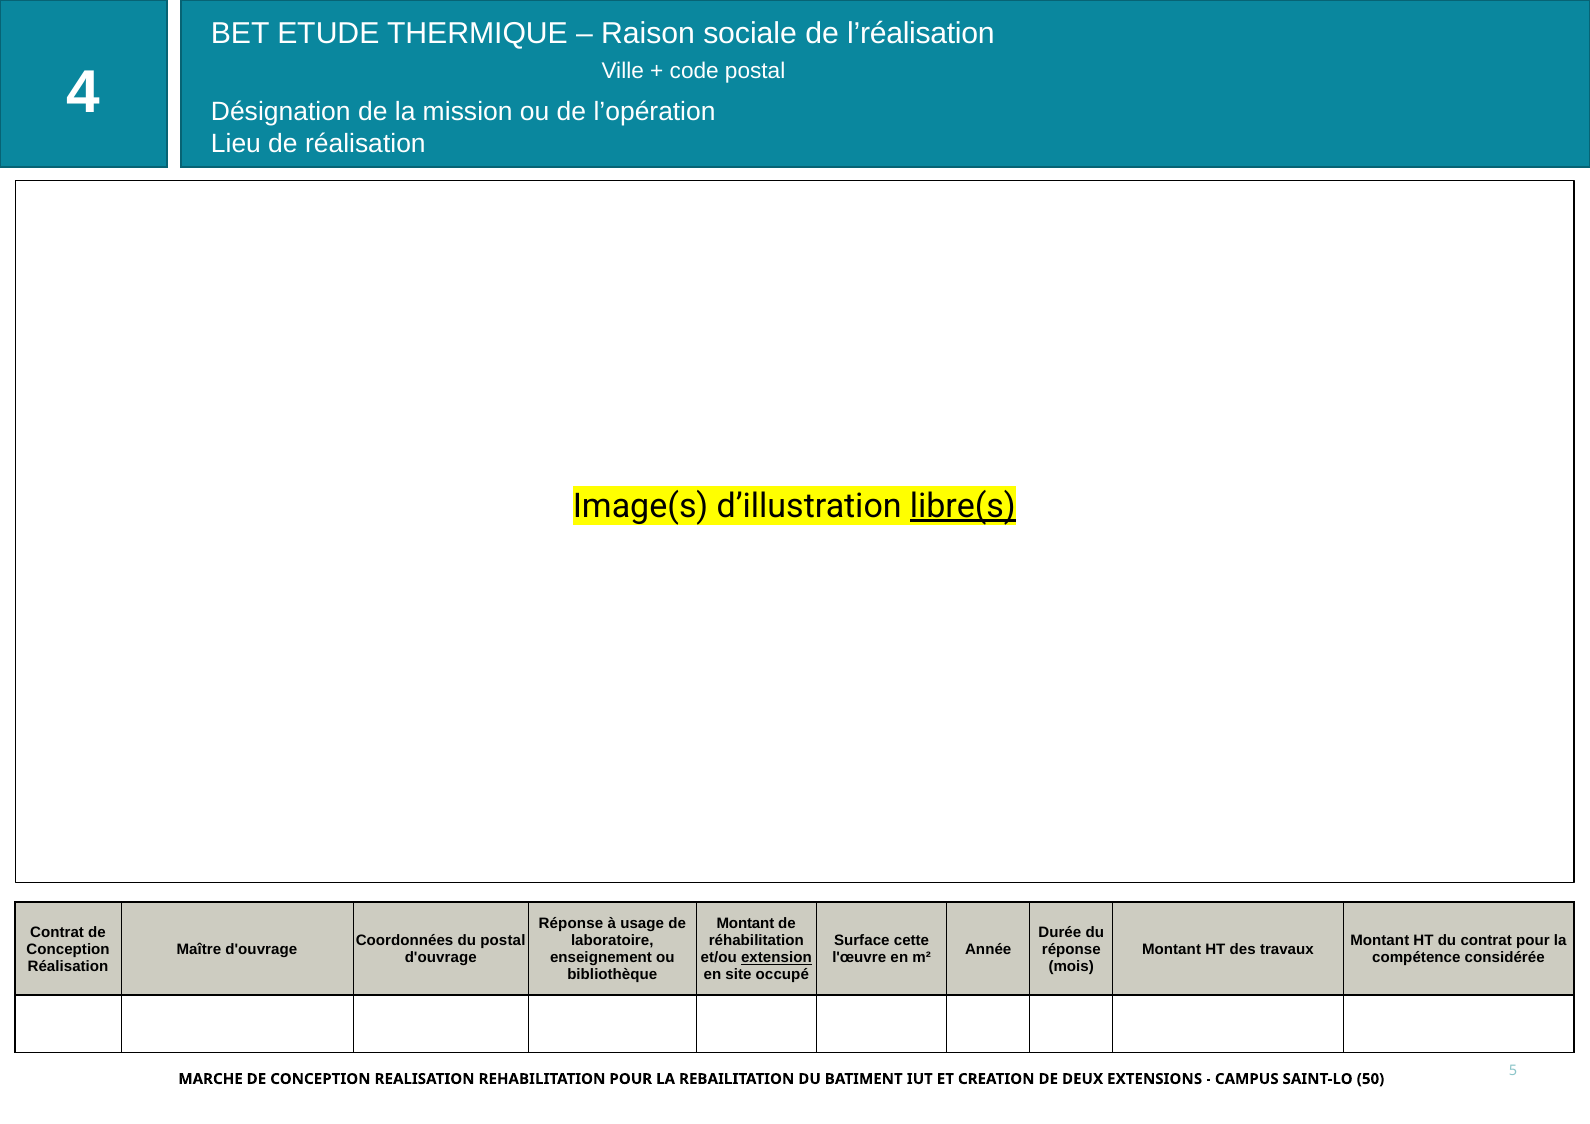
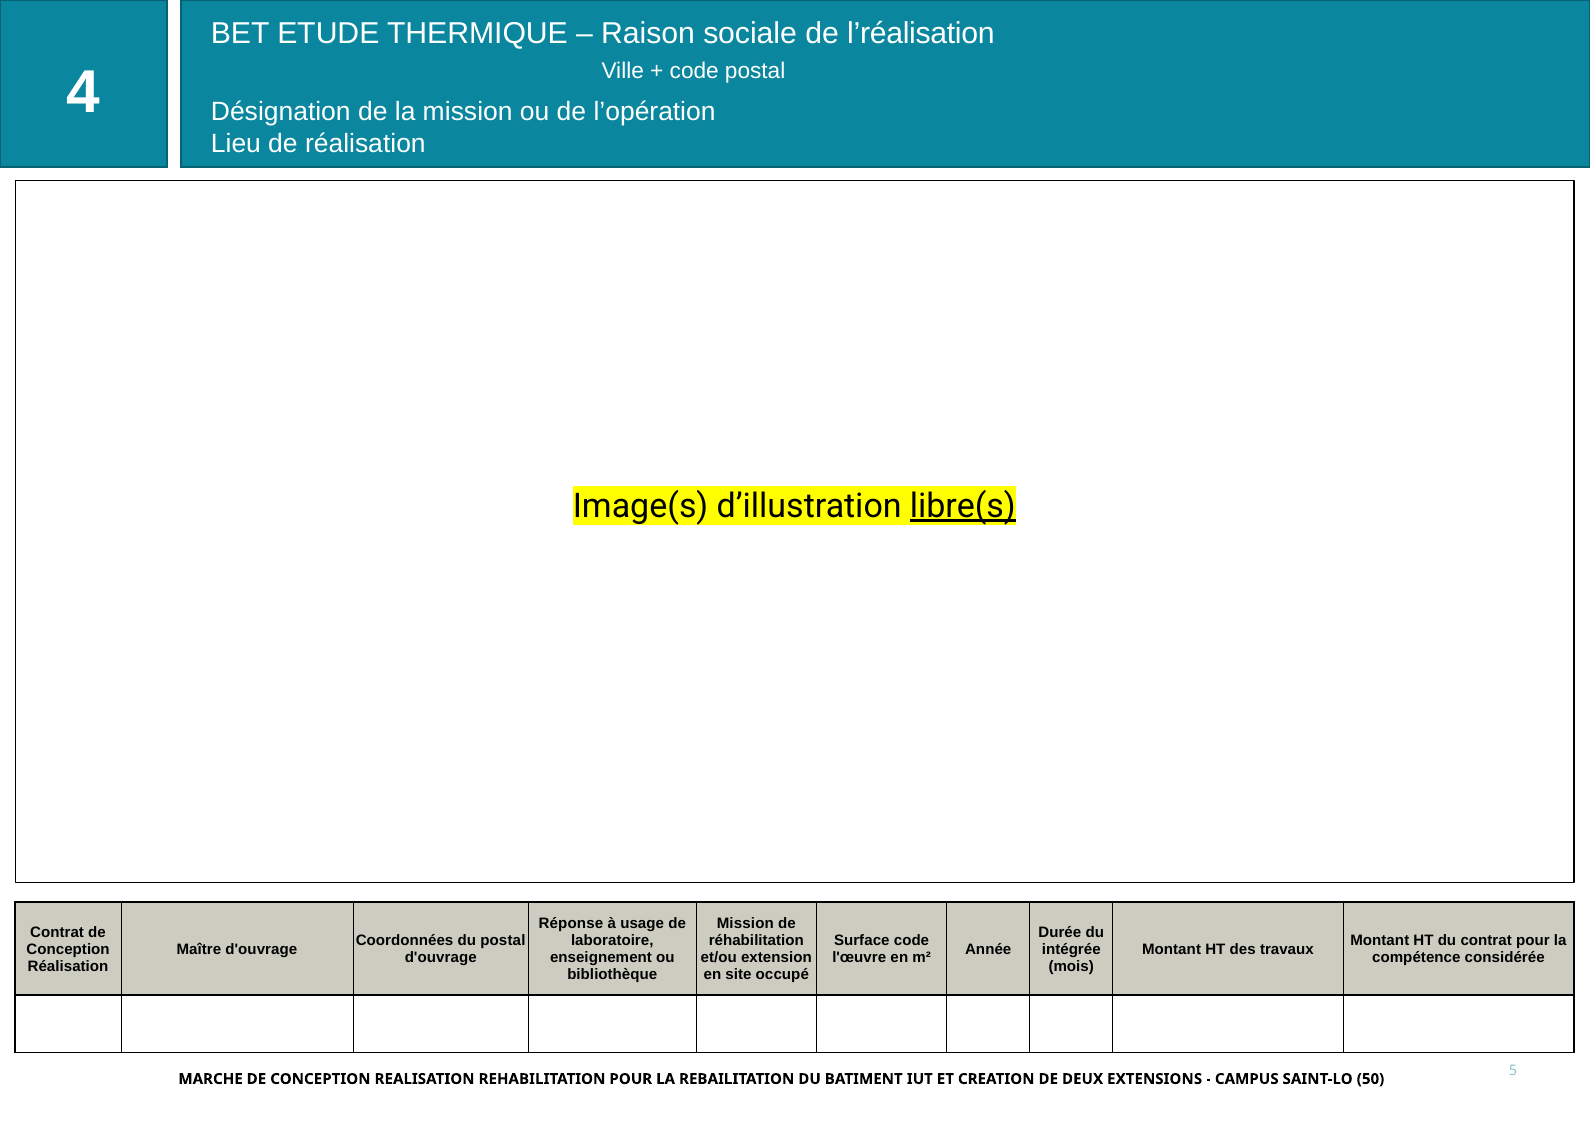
Montant at (745, 924): Montant -> Mission
Surface cette: cette -> code
réponse at (1071, 949): réponse -> intégrée
extension underline: present -> none
